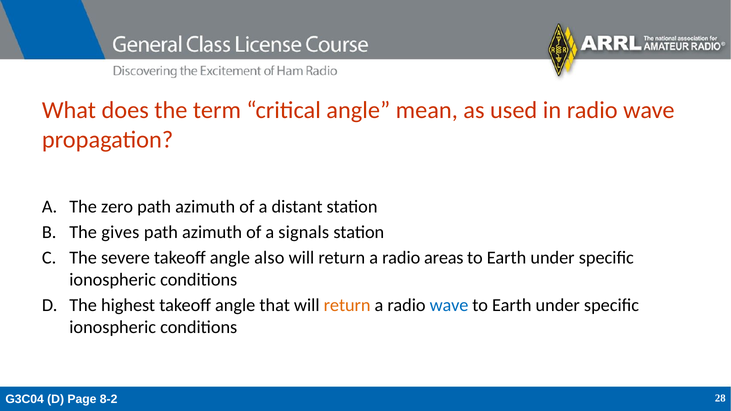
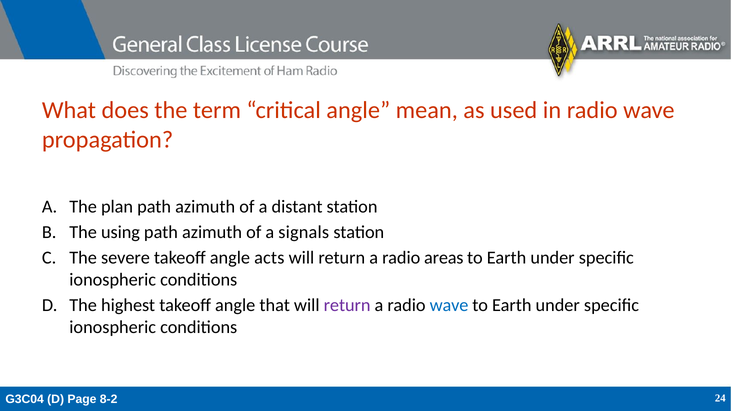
zero: zero -> plan
gives: gives -> using
also: also -> acts
return at (347, 305) colour: orange -> purple
28: 28 -> 24
